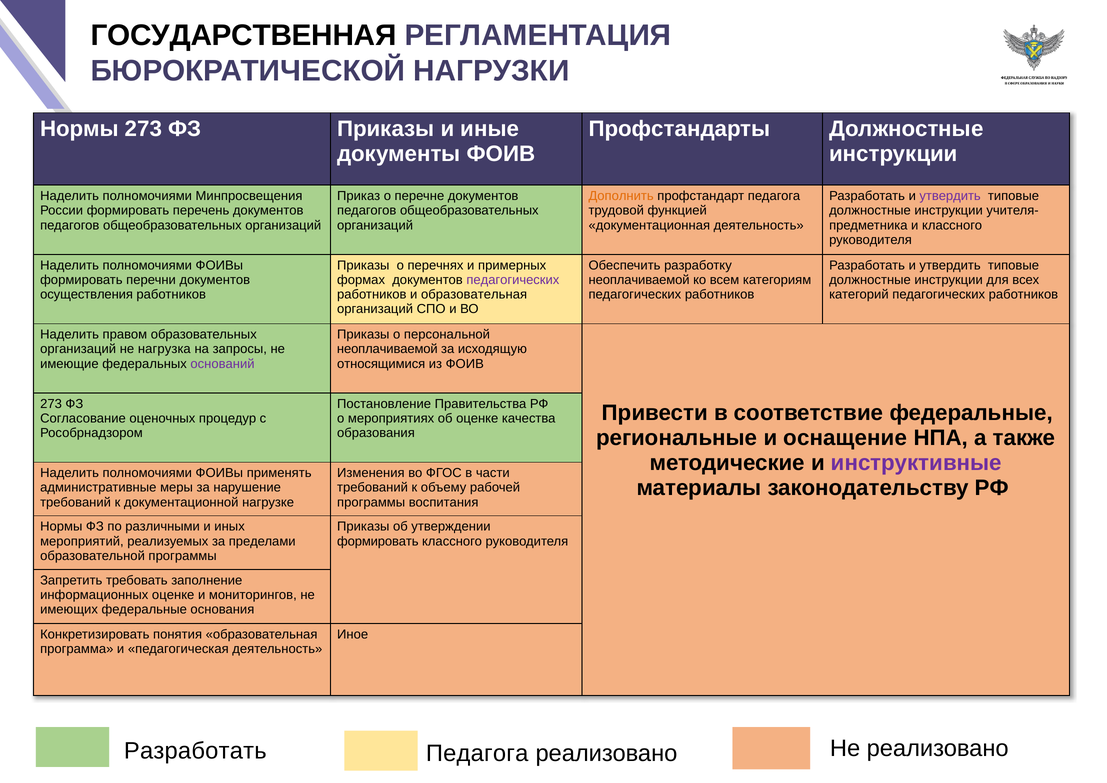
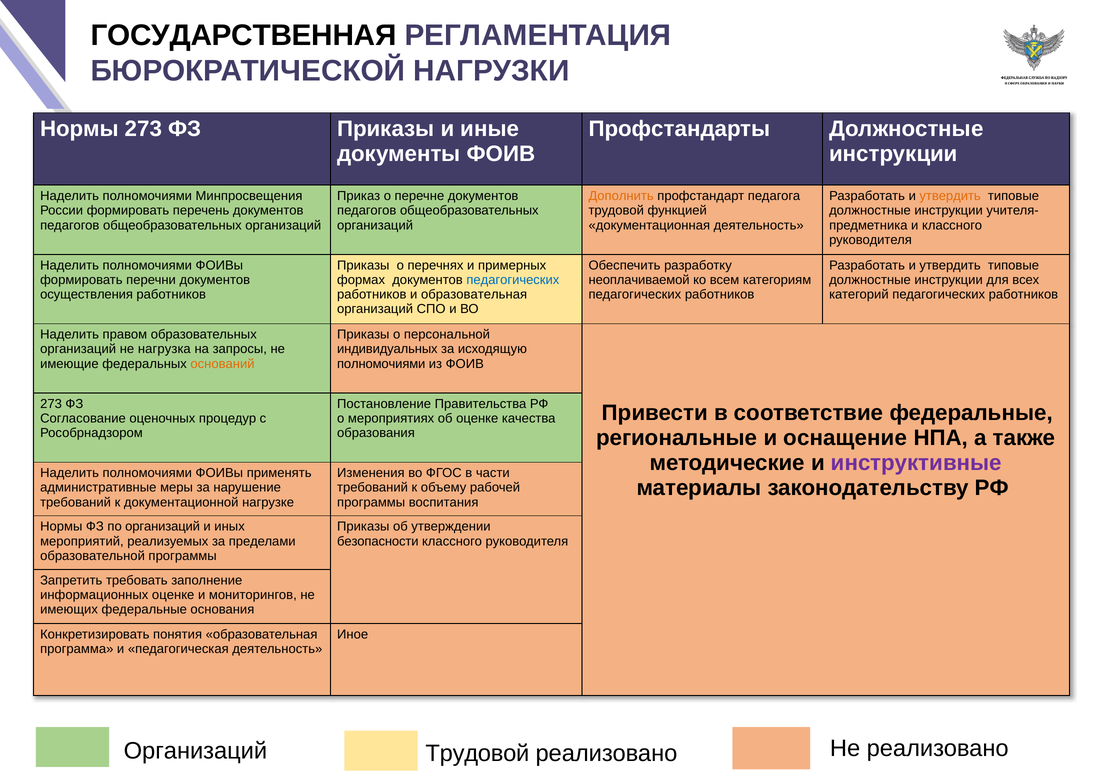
утвердить at (950, 196) colour: purple -> orange
педагогических at (513, 280) colour: purple -> blue
неоплачиваемой at (387, 349): неоплачиваемой -> индивидуальных
оснований colour: purple -> orange
относящимися at (381, 364): относящимися -> полномочиями
по различными: различными -> организаций
формировать at (378, 541): формировать -> безопасности
Разработать at (195, 751): Разработать -> Организаций
Педагога at (477, 753): Педагога -> Трудовой
